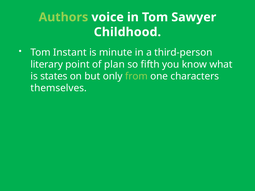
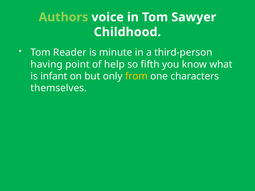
Instant: Instant -> Reader
literary: literary -> having
plan: plan -> help
states: states -> infant
from colour: light green -> yellow
